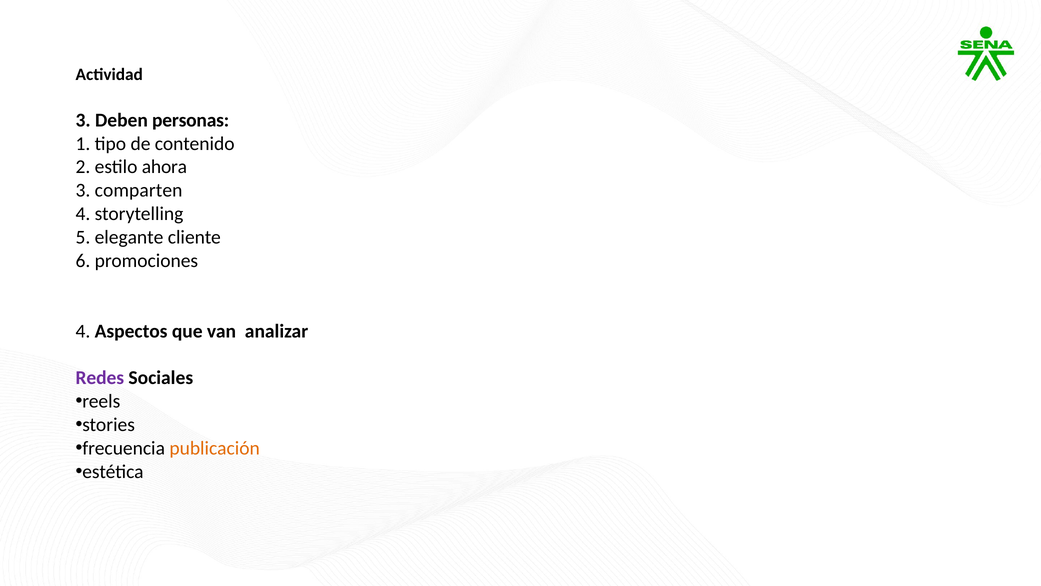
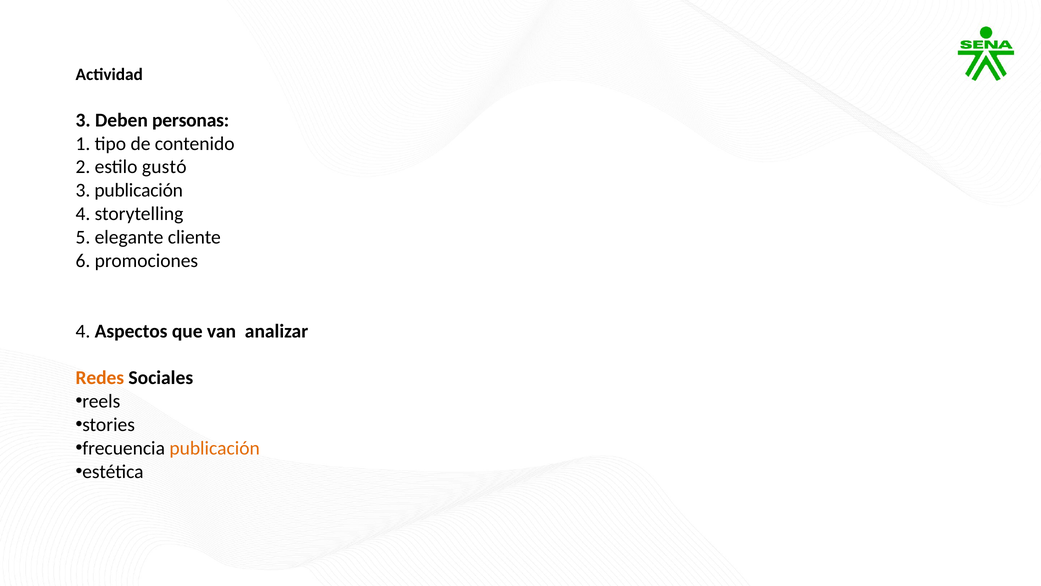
ahora: ahora -> gustó
3 comparten: comparten -> publicación
Redes colour: purple -> orange
